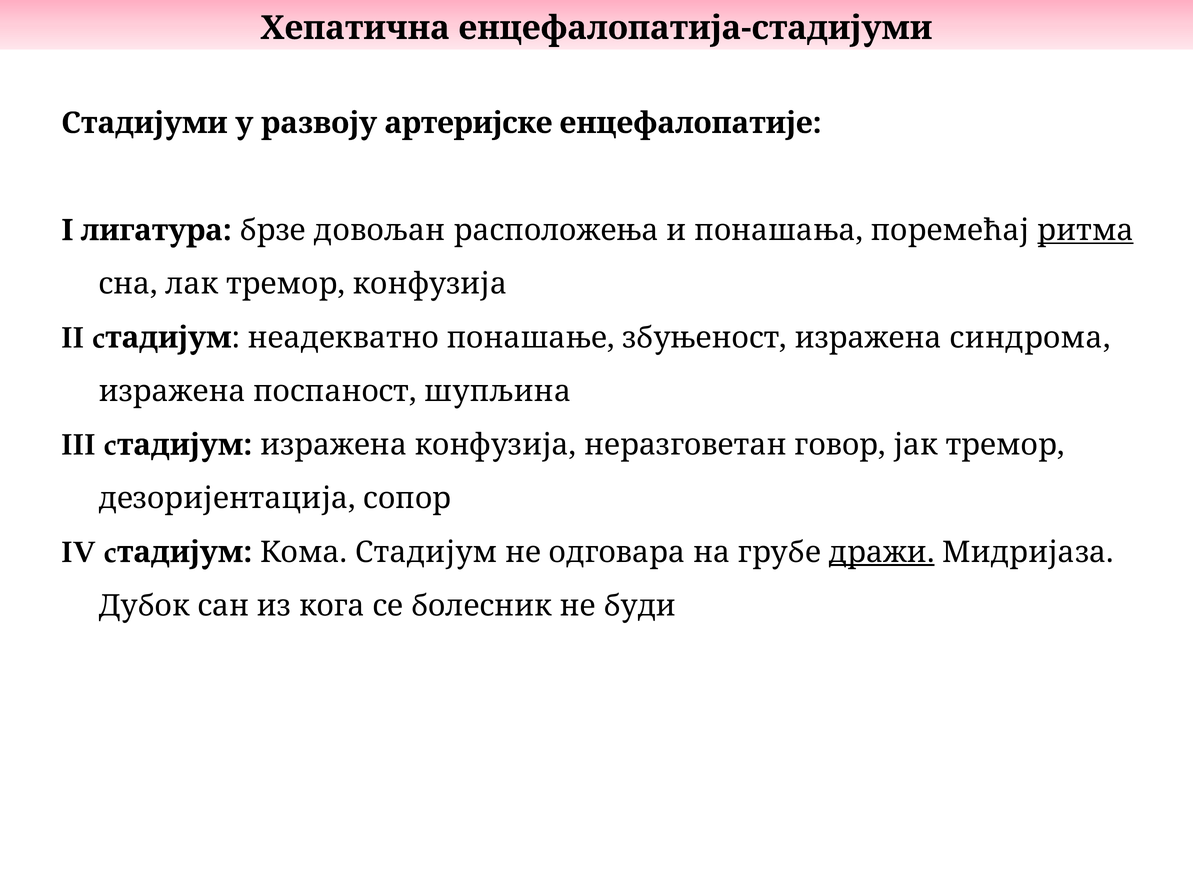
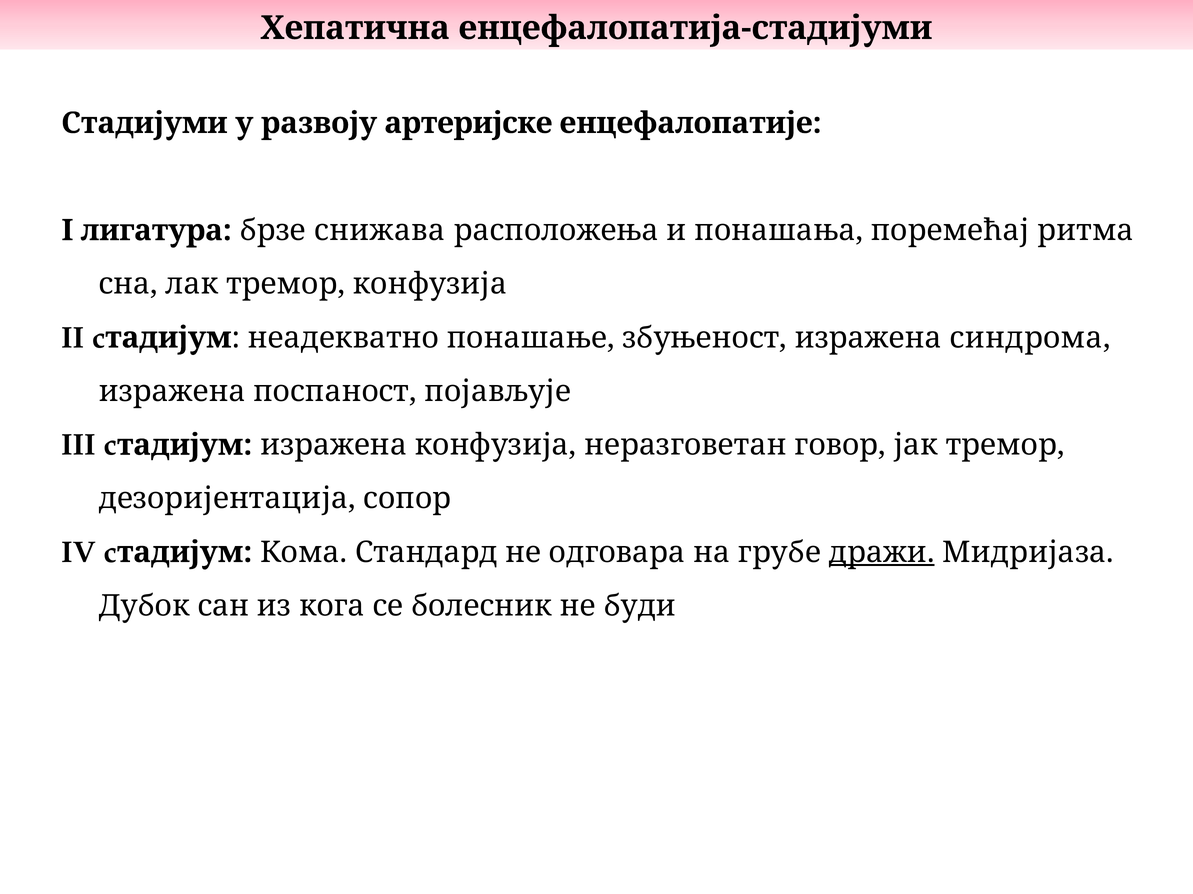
довољан: довољан -> снижава
ритма underline: present -> none
шупљина: шупљина -> појављује
Стадијум: Стадијум -> Стандард
